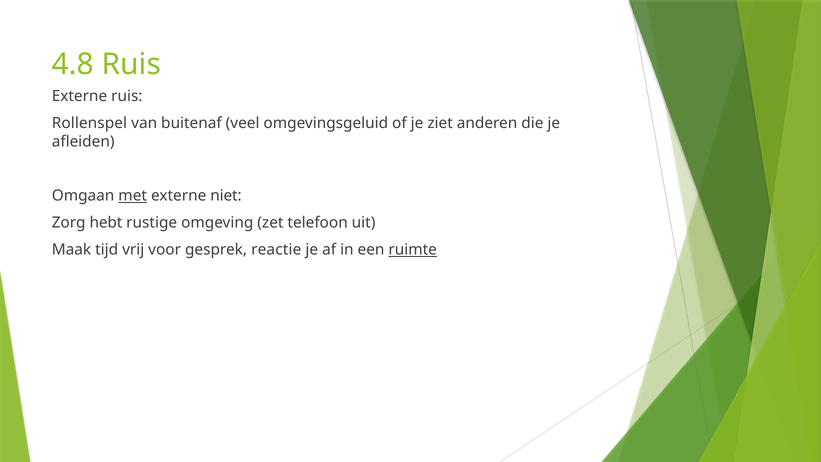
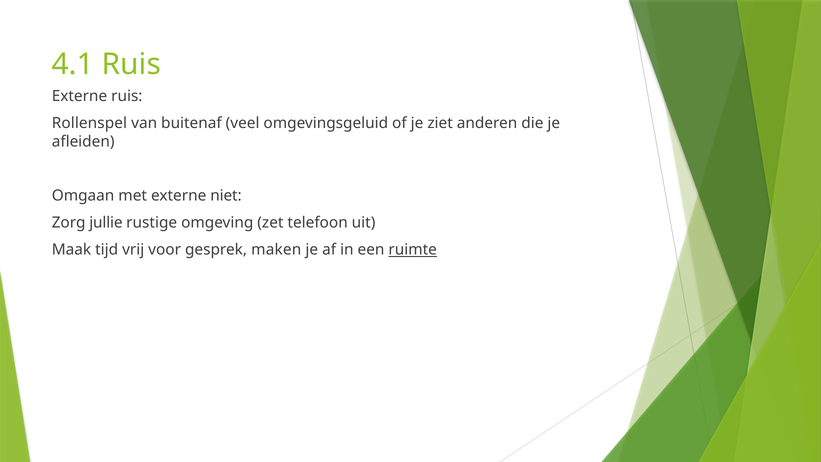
4.8: 4.8 -> 4.1
met underline: present -> none
hebt: hebt -> jullie
reactie: reactie -> maken
